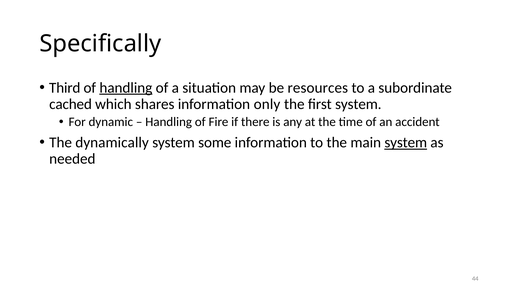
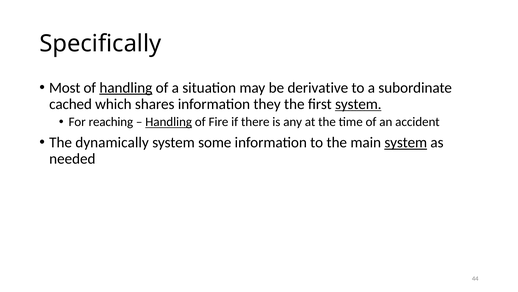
Third: Third -> Most
resources: resources -> derivative
only: only -> they
system at (358, 104) underline: none -> present
dynamic: dynamic -> reaching
Handling at (169, 122) underline: none -> present
